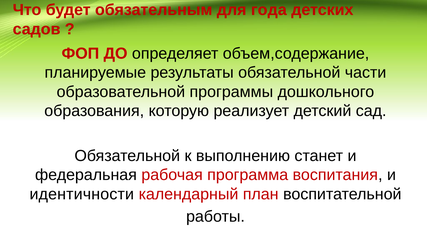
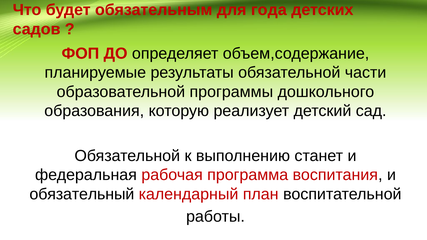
идентичности: идентичности -> обязательный
